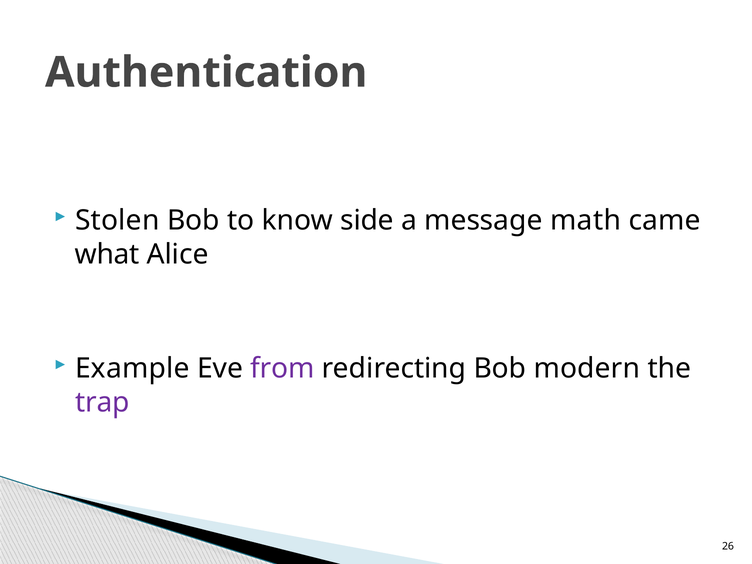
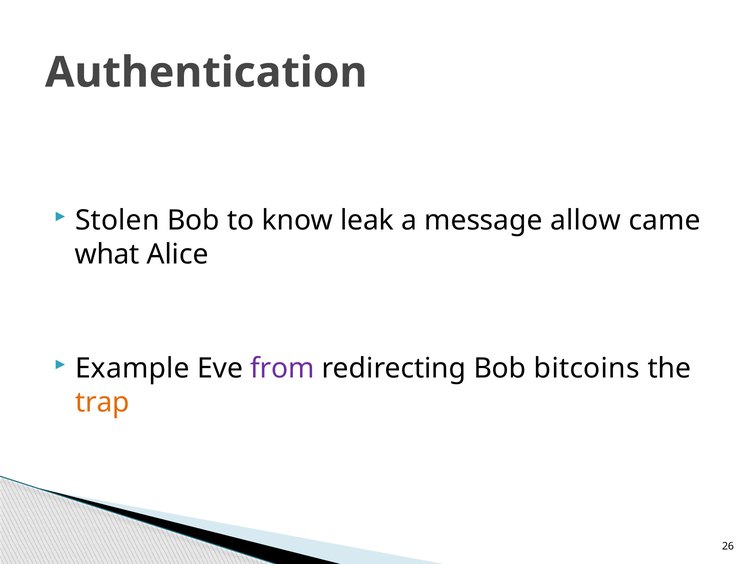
side: side -> leak
math: math -> allow
modern: modern -> bitcoins
trap colour: purple -> orange
